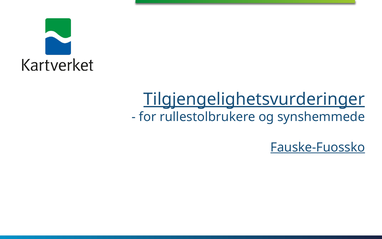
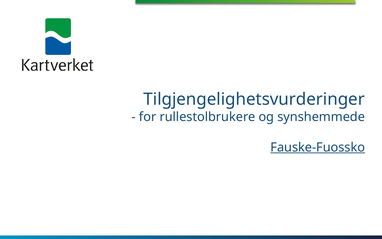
Tilgjengelighetsvurderinger underline: present -> none
